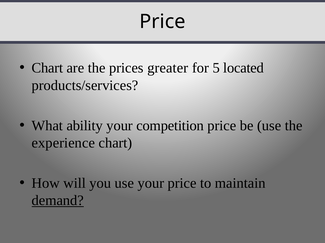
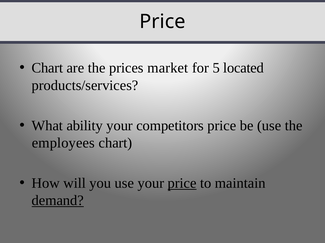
greater: greater -> market
competition: competition -> competitors
experience: experience -> employees
price at (182, 184) underline: none -> present
